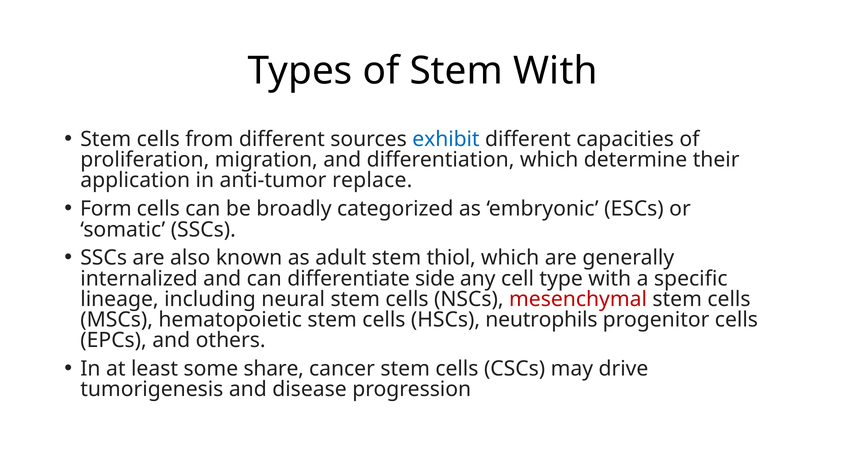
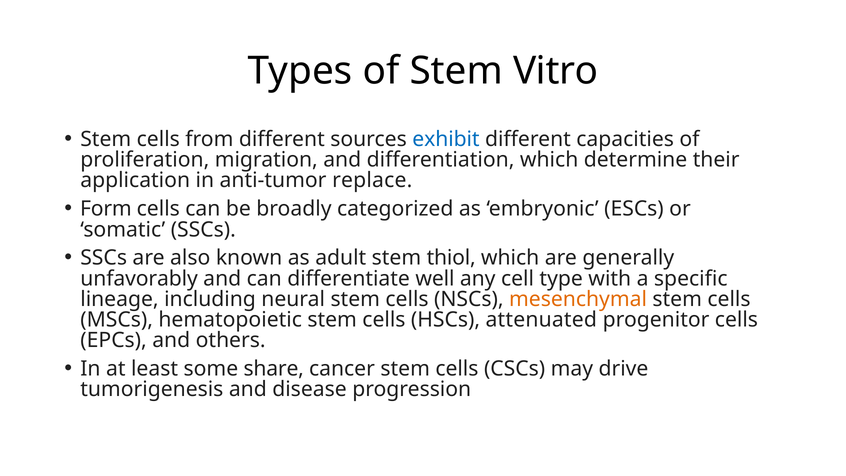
Stem With: With -> Vitro
internalized: internalized -> unfavorably
side: side -> well
mesenchymal colour: red -> orange
neutrophils: neutrophils -> attenuated
